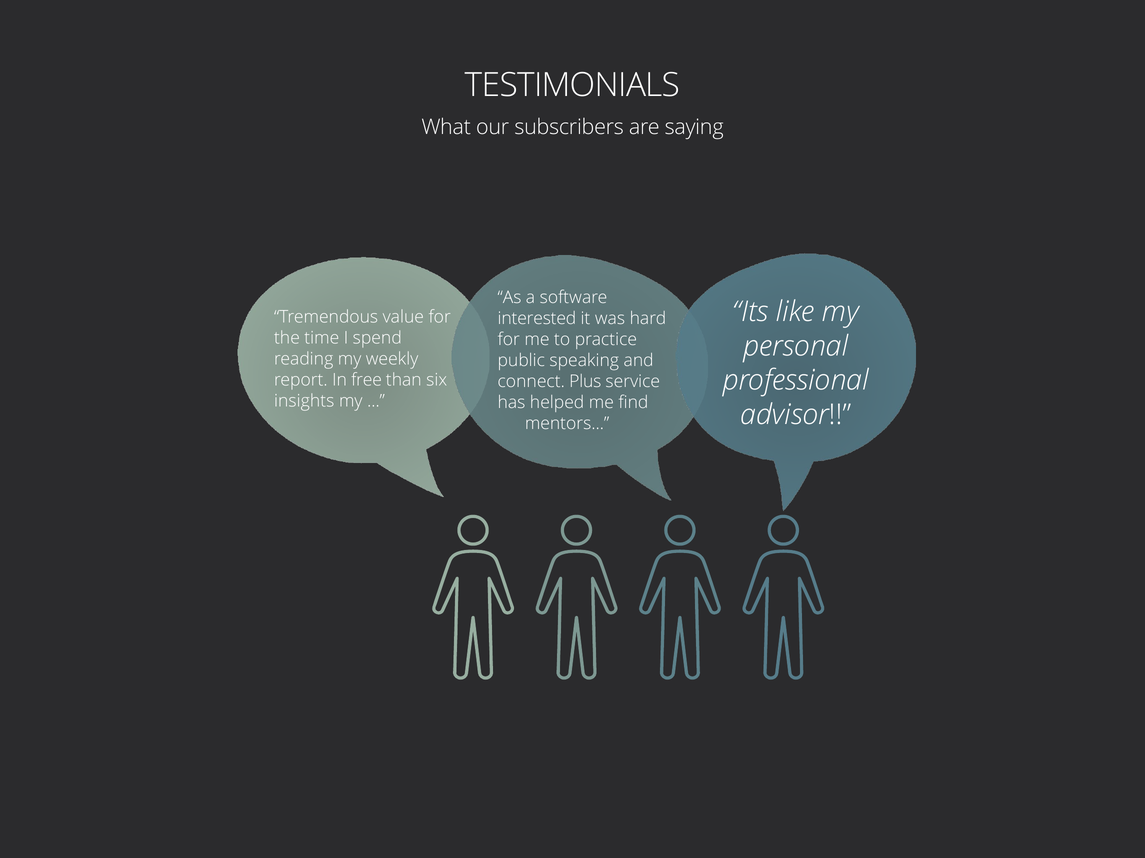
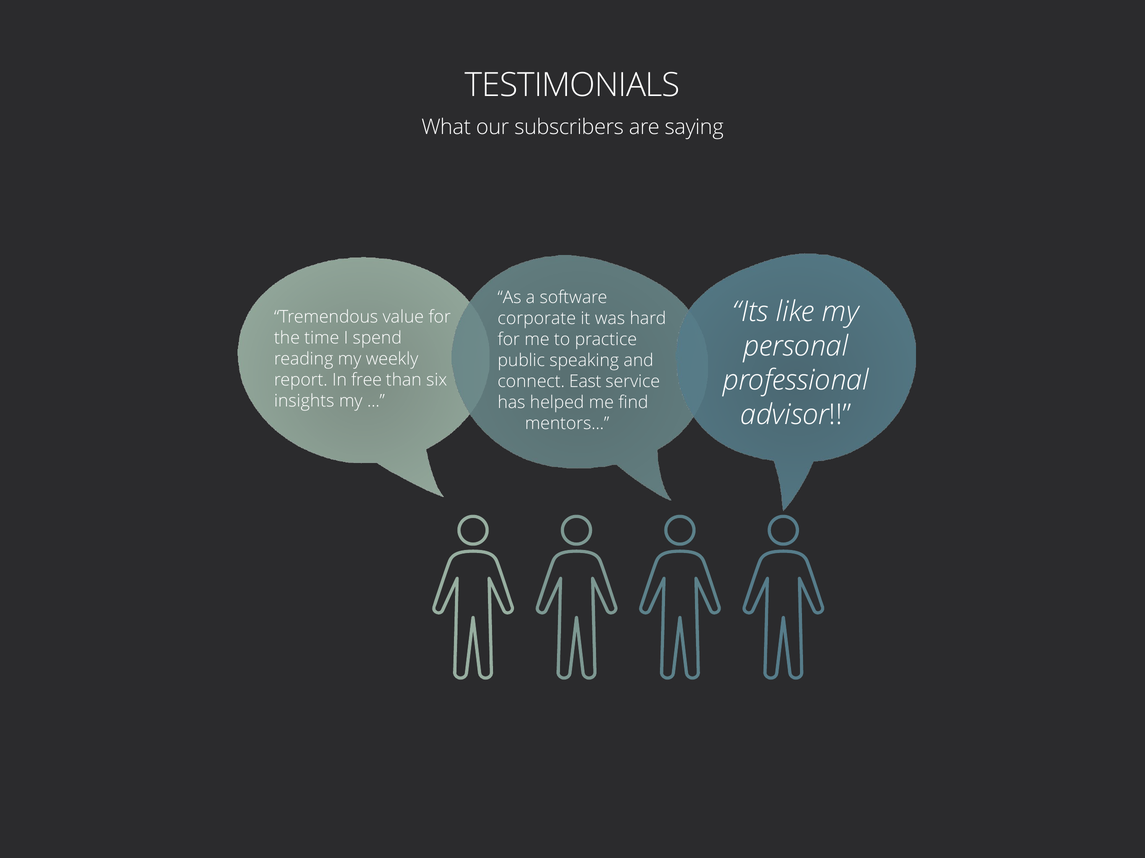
interested: interested -> corporate
Plus: Plus -> East
